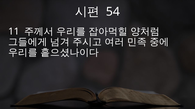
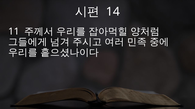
54: 54 -> 14
